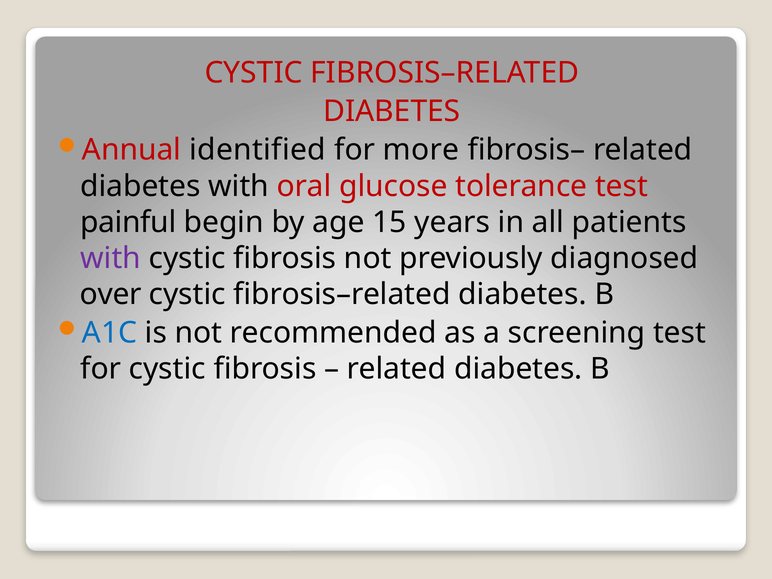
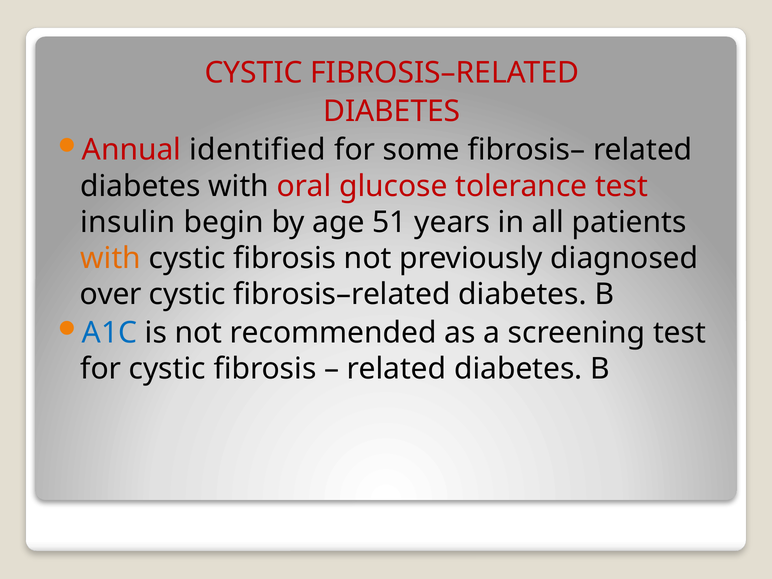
more: more -> some
painful: painful -> insulin
15: 15 -> 51
with at (111, 258) colour: purple -> orange
